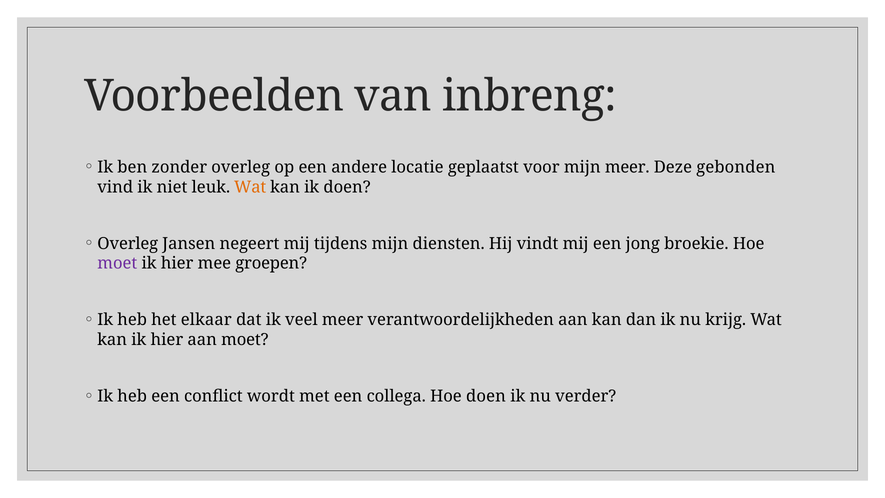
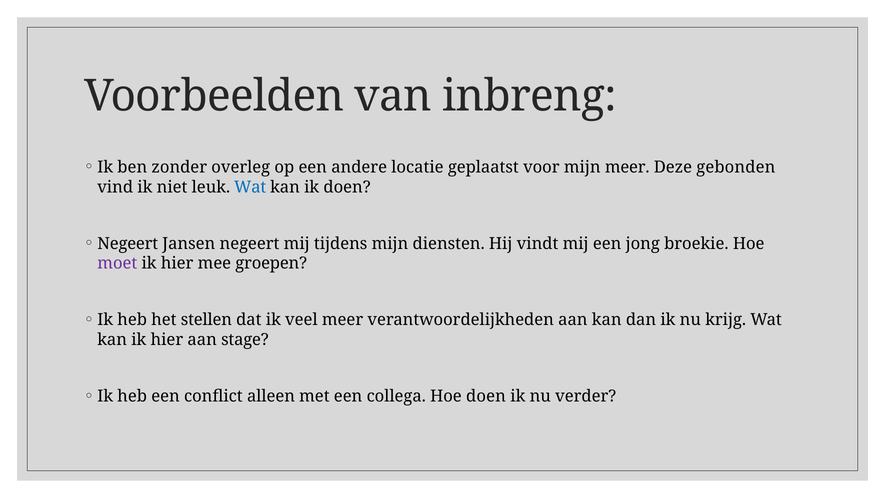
Wat at (250, 187) colour: orange -> blue
Overleg at (128, 243): Overleg -> Negeert
elkaar: elkaar -> stellen
aan moet: moet -> stage
wordt: wordt -> alleen
